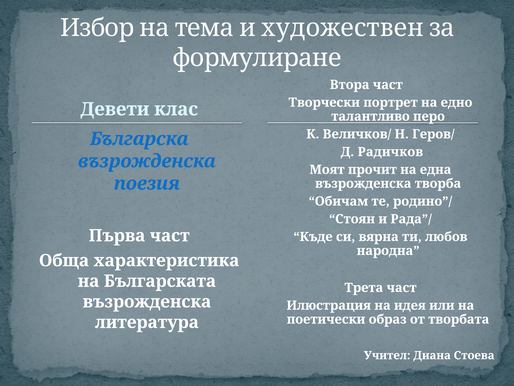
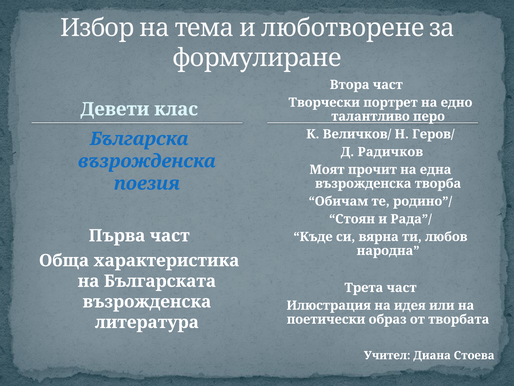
художествен: художествен -> люботворене
